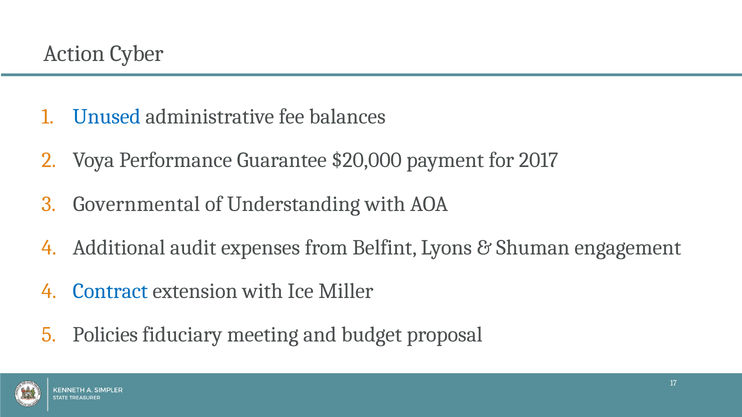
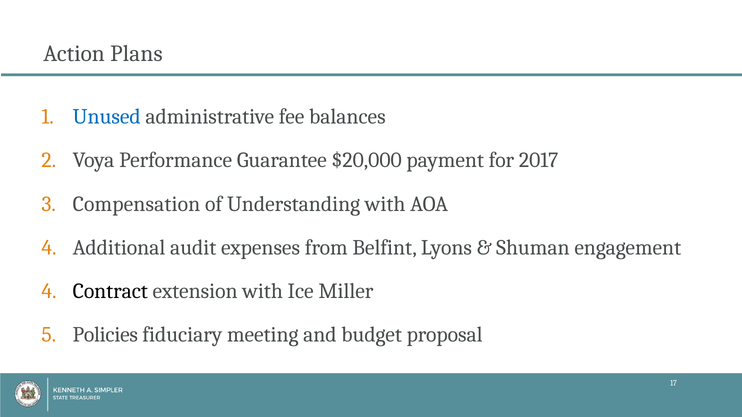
Cyber: Cyber -> Plans
Governmental: Governmental -> Compensation
Contract colour: blue -> black
